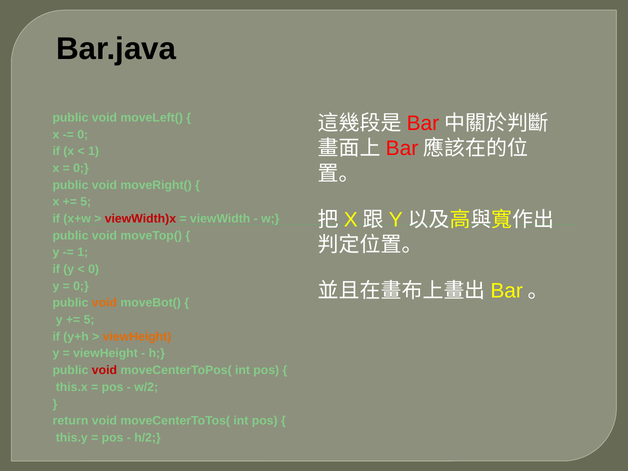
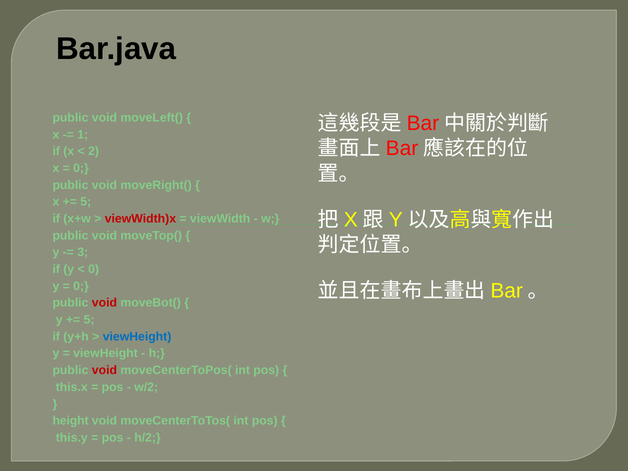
0 at (83, 135): 0 -> 1
1 at (94, 151): 1 -> 2
1 at (83, 252): 1 -> 3
void at (104, 303) colour: orange -> red
viewHeight at (137, 337) colour: orange -> blue
return: return -> height
